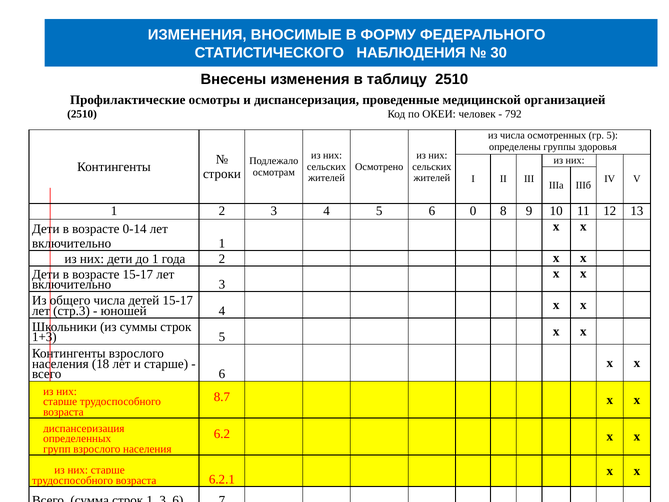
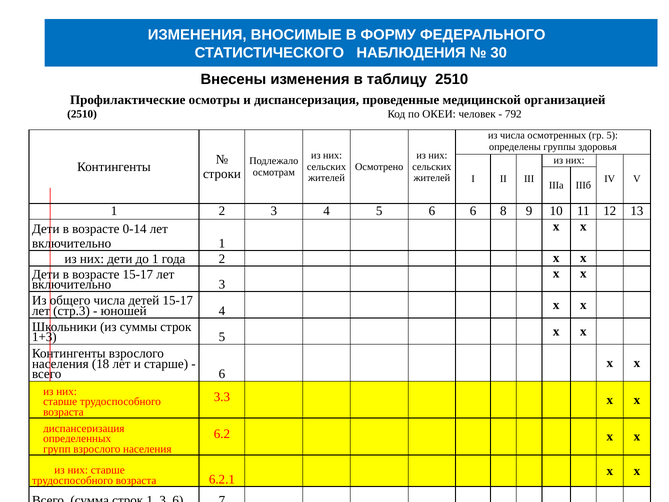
6 0: 0 -> 6
8.7: 8.7 -> 3.3
